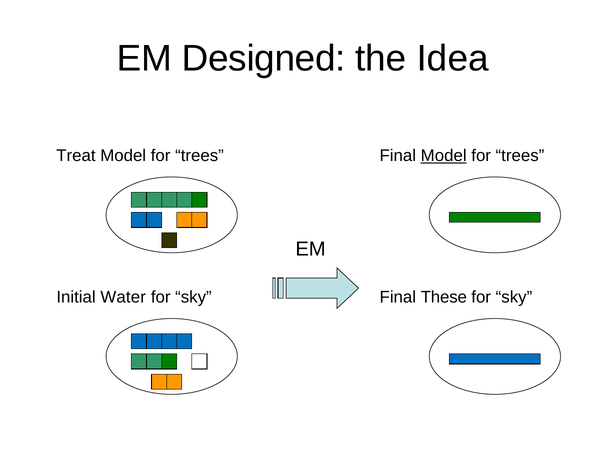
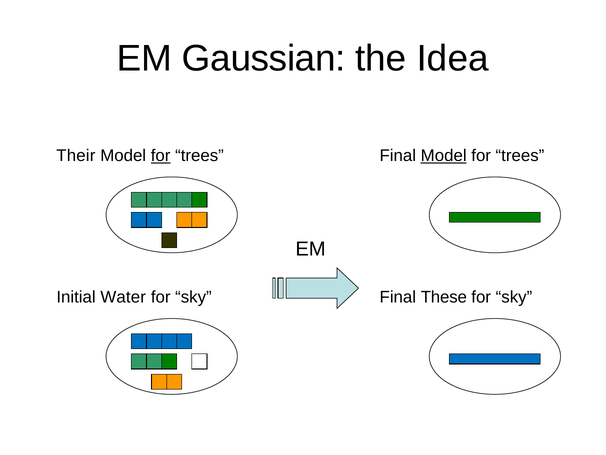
Designed: Designed -> Gaussian
Treat: Treat -> Their
for at (161, 156) underline: none -> present
